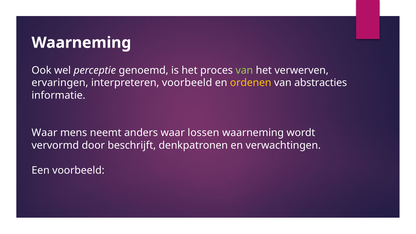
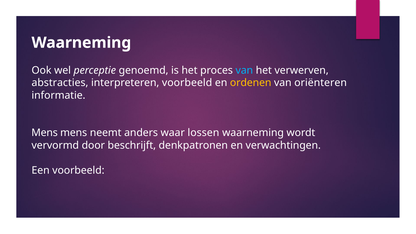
van at (244, 70) colour: light green -> light blue
ervaringen: ervaringen -> abstracties
abstracties: abstracties -> oriënteren
Waar at (44, 133): Waar -> Mens
